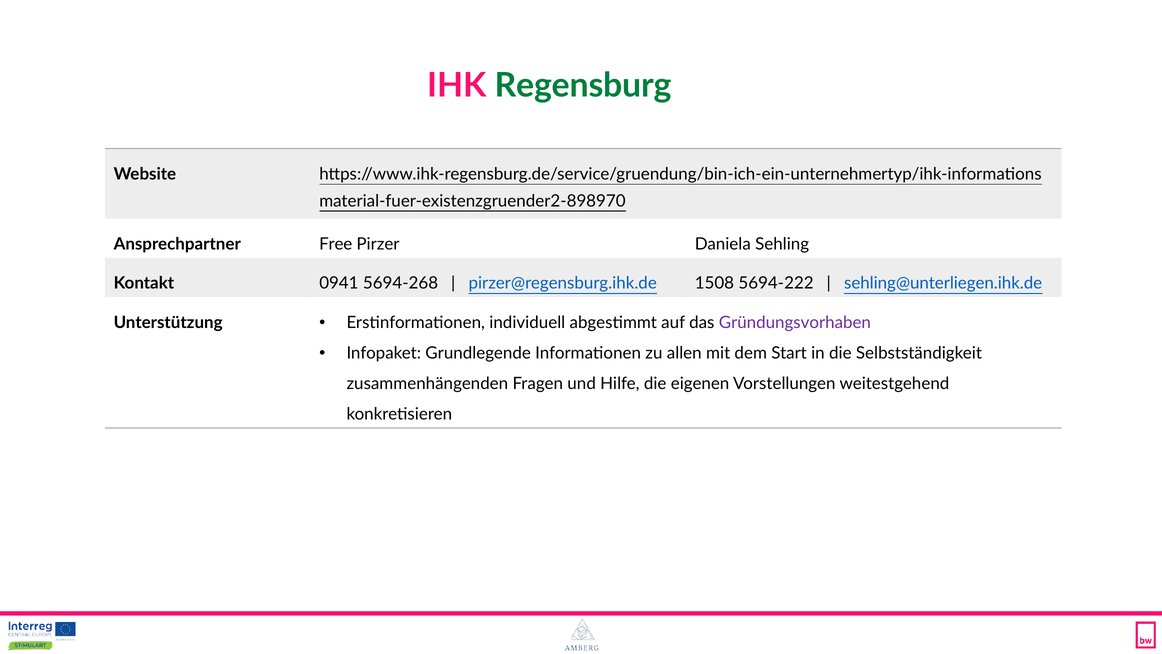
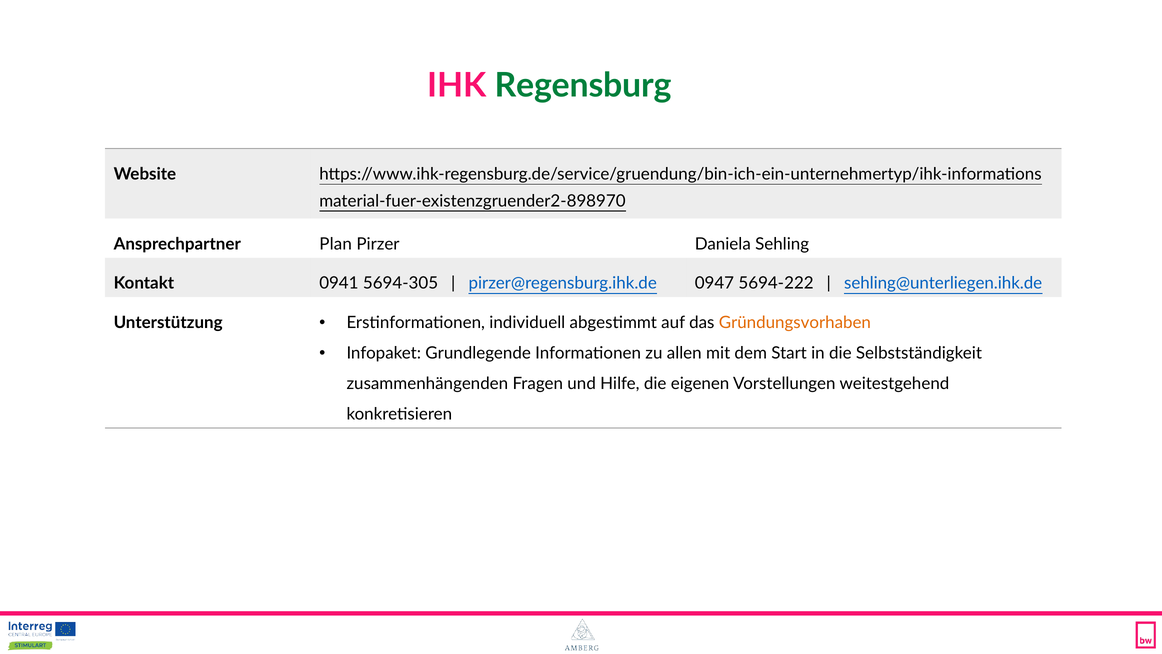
Free: Free -> Plan
5694-268: 5694-268 -> 5694-305
1508: 1508 -> 0947
Gründungsvorhaben colour: purple -> orange
